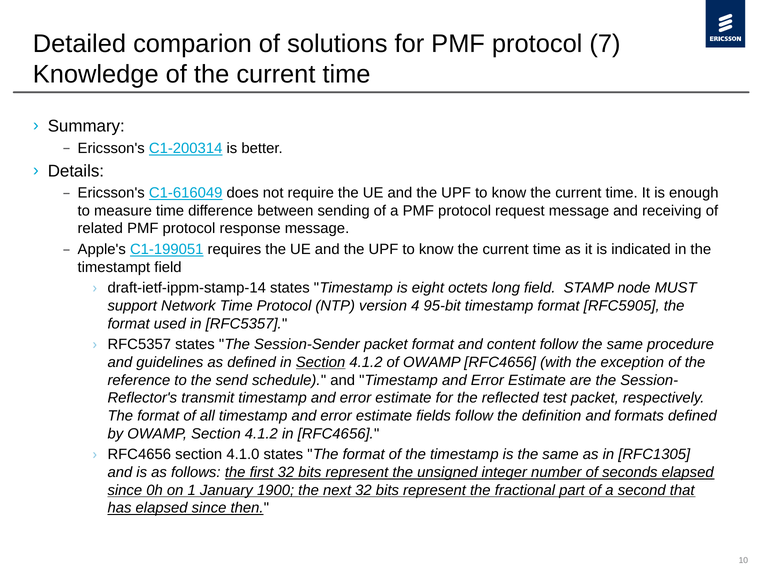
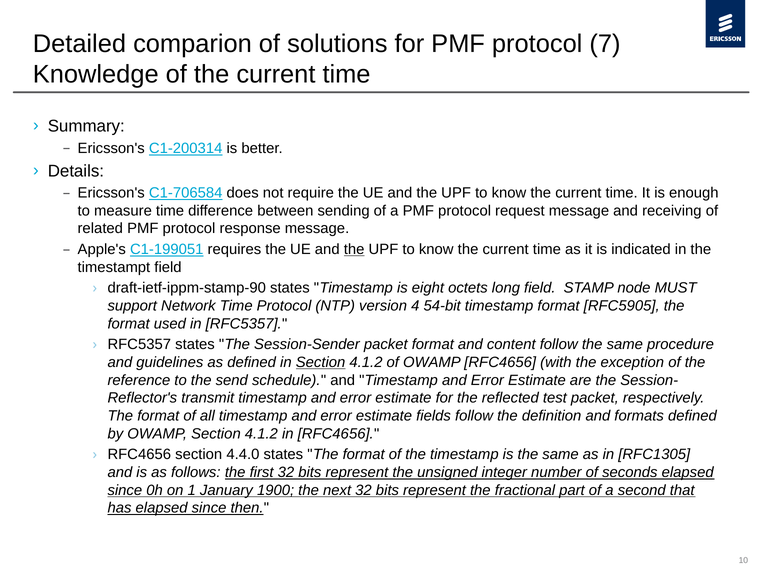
C1-616049: C1-616049 -> C1-706584
the at (354, 249) underline: none -> present
draft-ietf-ippm-stamp-14: draft-ietf-ippm-stamp-14 -> draft-ietf-ippm-stamp-90
95-bit: 95-bit -> 54-bit
4.1.0: 4.1.0 -> 4.4.0
